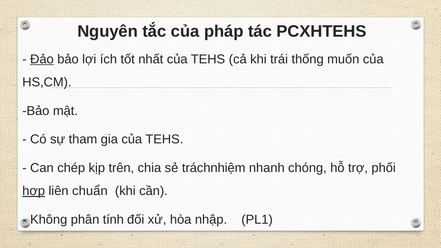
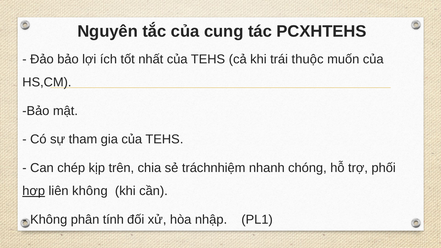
pháp: pháp -> cung
Đảo underline: present -> none
thống: thống -> thuộc
liên chuẩn: chuẩn -> không
